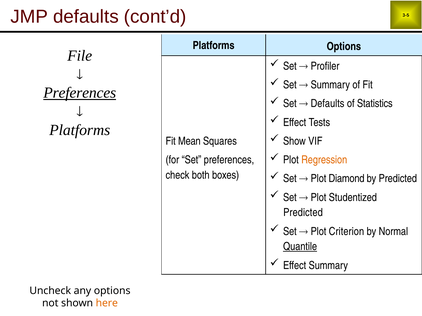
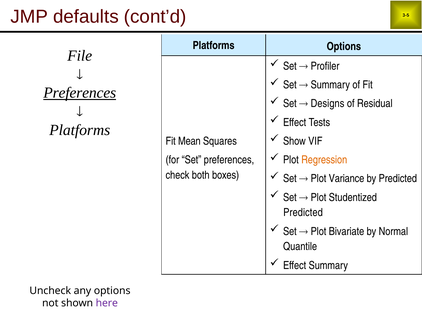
Defaults at (328, 104): Defaults -> Designs
Statistics: Statistics -> Residual
Diamond: Diamond -> Variance
Criterion: Criterion -> Bivariate
Quantile underline: present -> none
here colour: orange -> purple
